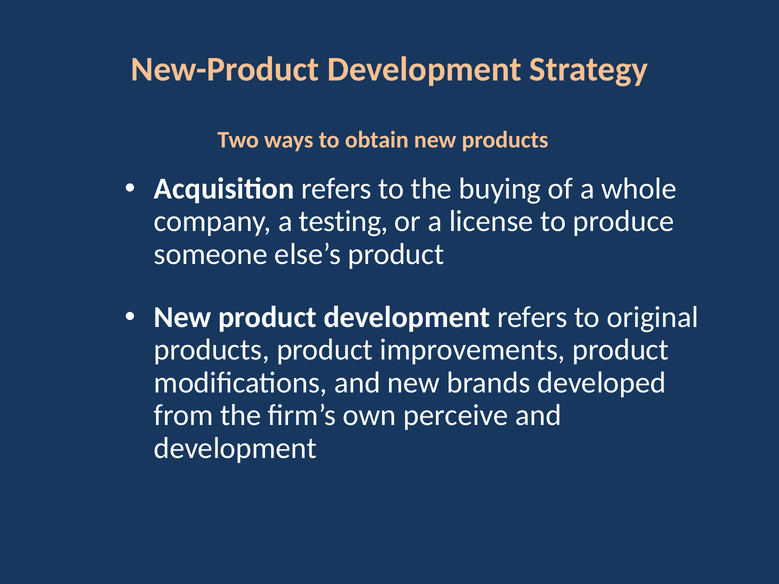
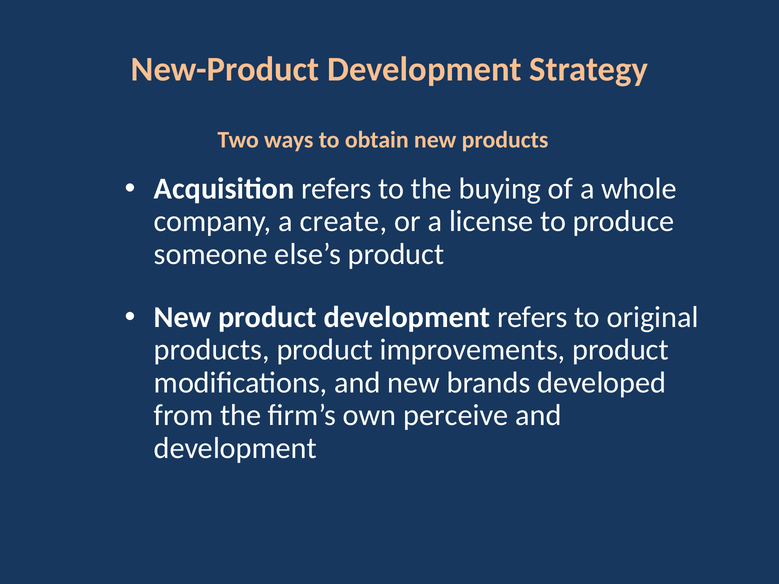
testing: testing -> create
